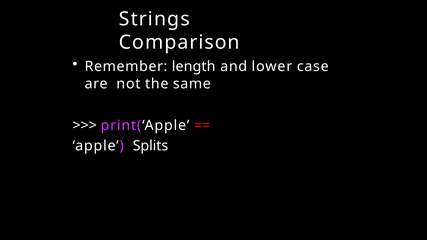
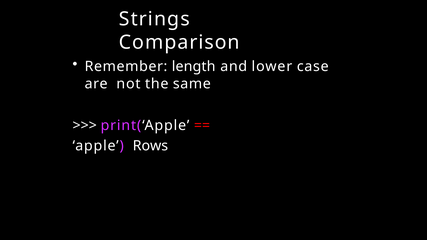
Splits: Splits -> Rows
